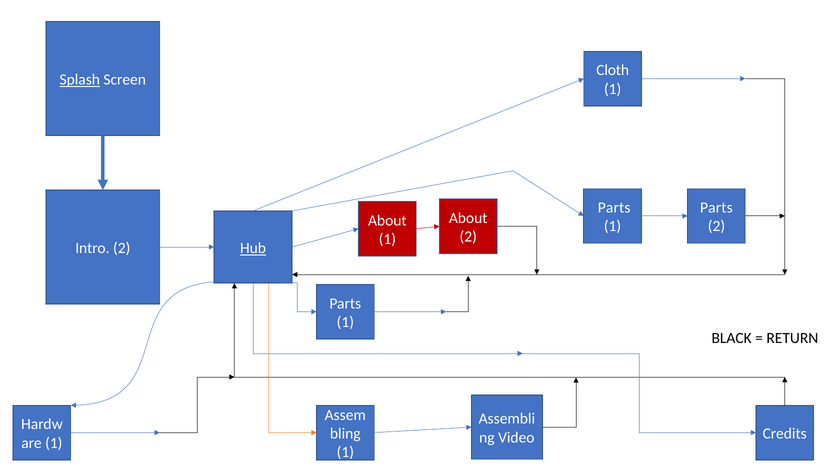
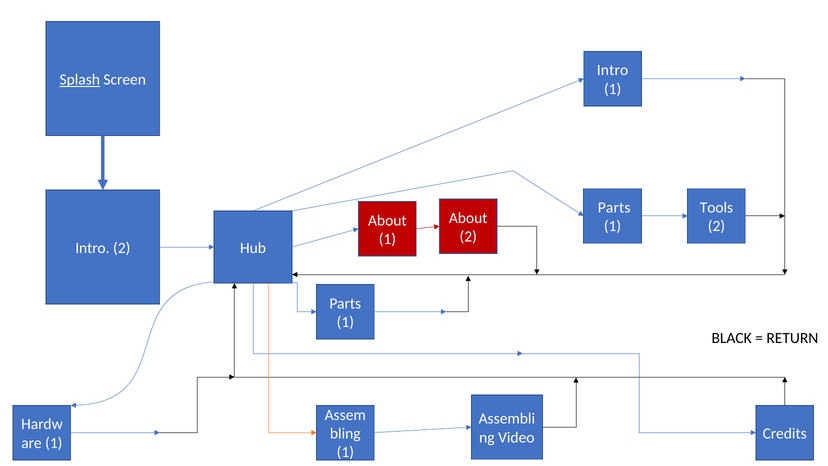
Cloth at (613, 70): Cloth -> Intro
Parts at (716, 208): Parts -> Tools
Hub underline: present -> none
